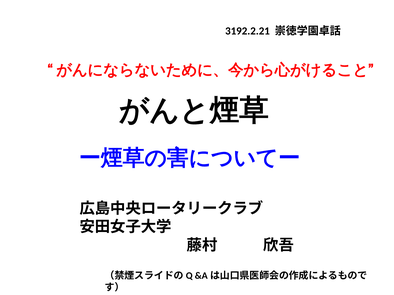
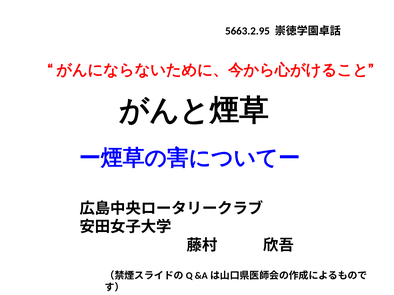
3192.2.21: 3192.2.21 -> 5663.2.95
